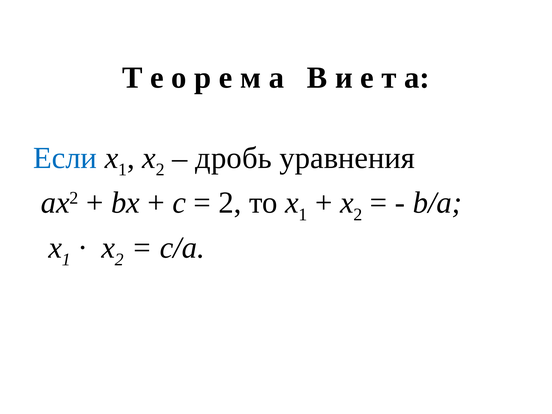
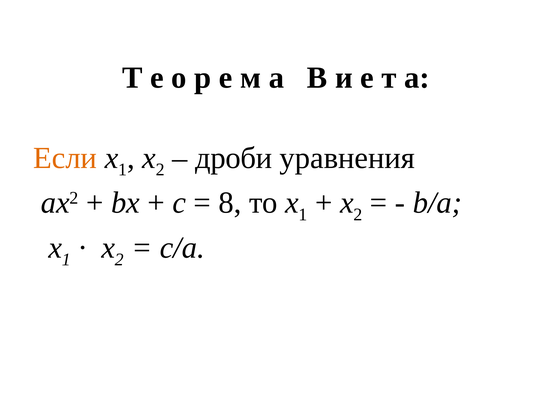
Если colour: blue -> orange
дробь: дробь -> дроби
2 at (230, 203): 2 -> 8
